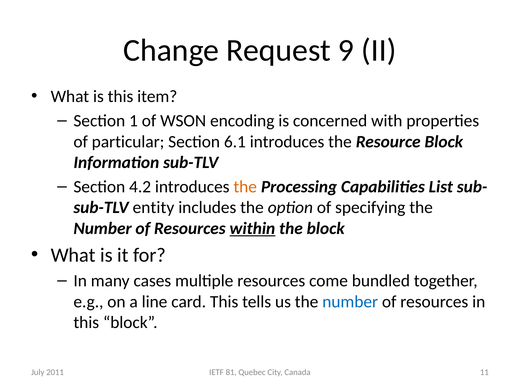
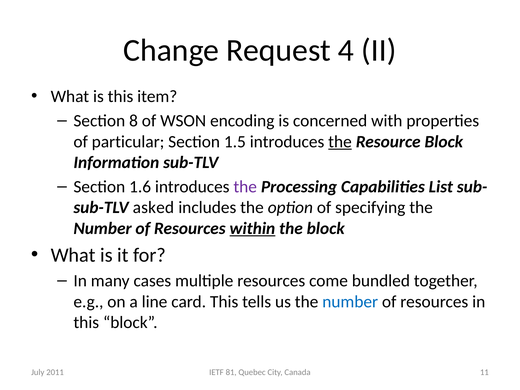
9: 9 -> 4
1: 1 -> 8
6.1: 6.1 -> 1.5
the at (340, 142) underline: none -> present
4.2: 4.2 -> 1.6
the at (245, 187) colour: orange -> purple
entity: entity -> asked
